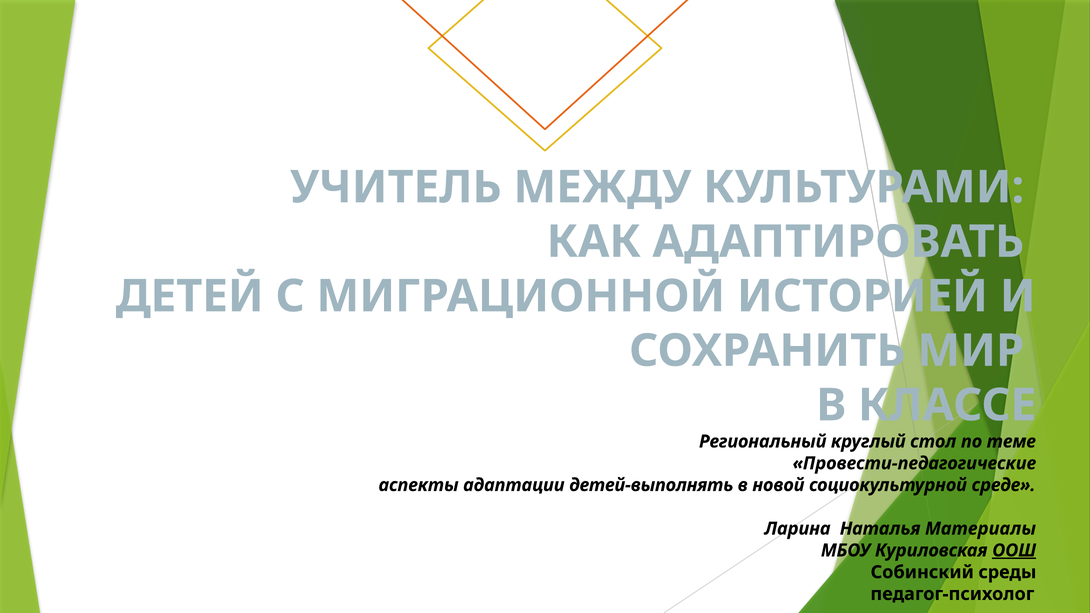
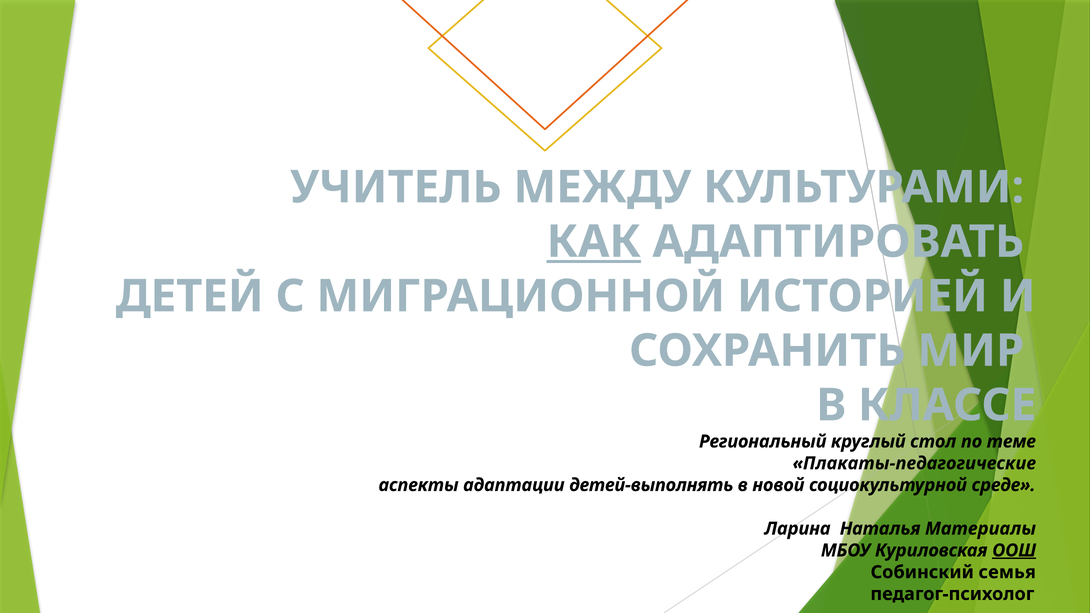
КАК underline: none -> present
Провести-педагогические: Провести-педагогические -> Плакаты-педагогические
среды: среды -> семья
